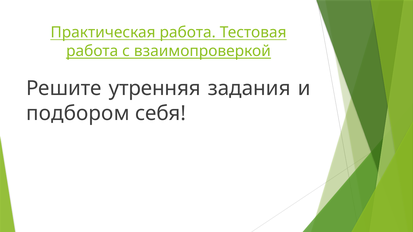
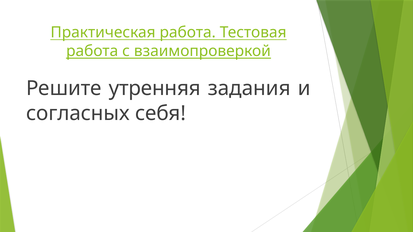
подбором: подбором -> согласных
